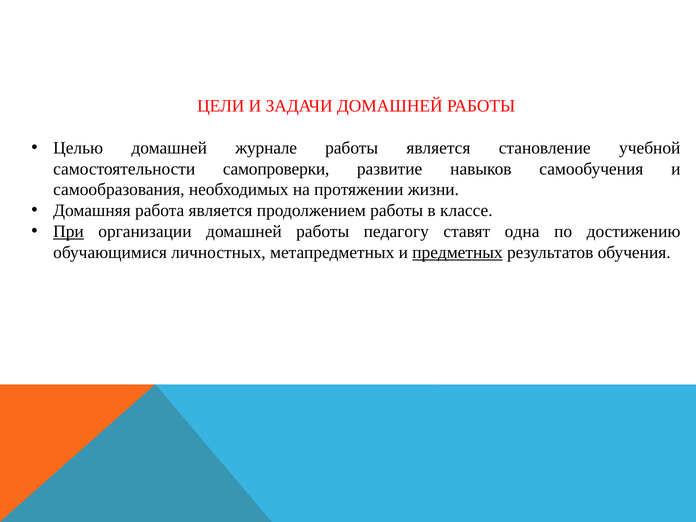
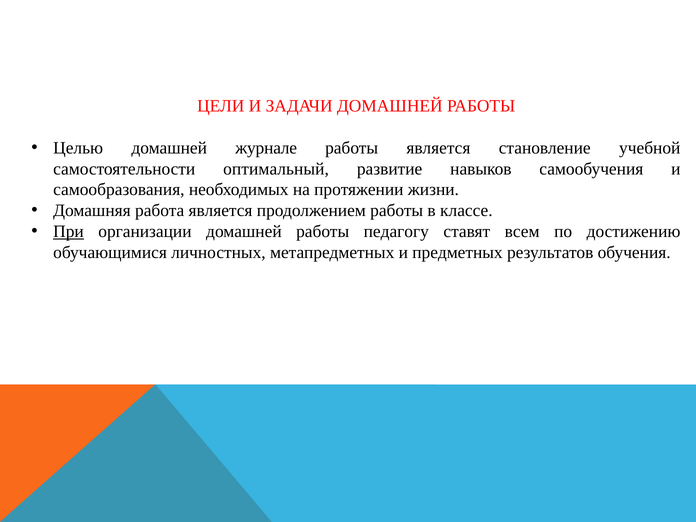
самопроверки: самопроверки -> оптимальный
одна: одна -> всем
предметных underline: present -> none
